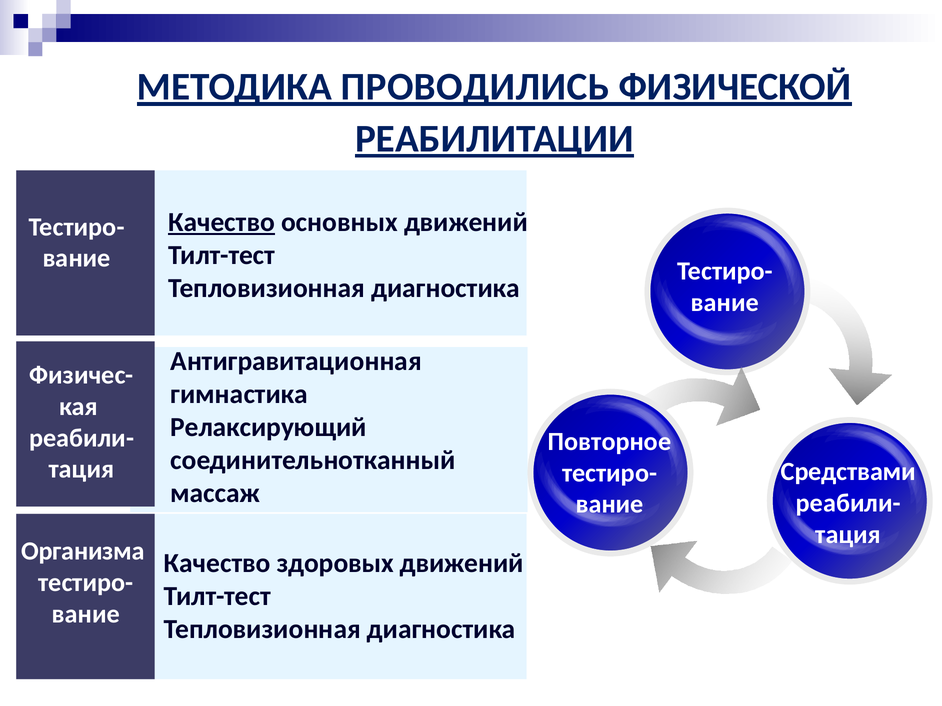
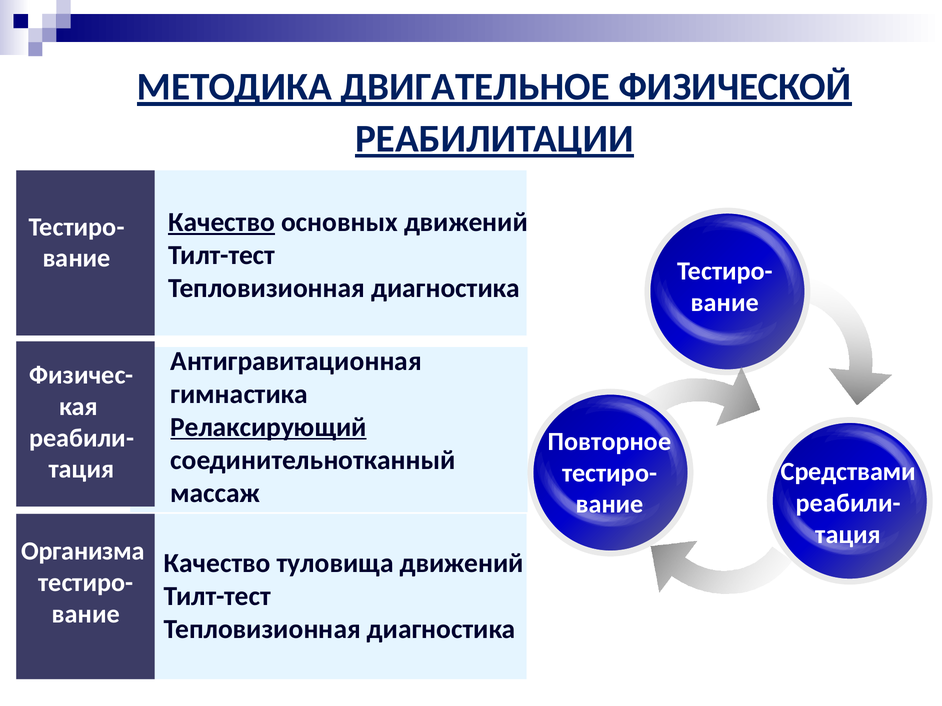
ПРОВОДИЛИСЬ: ПРОВОДИЛИСЬ -> ДВИГАТЕЛЬНОЕ
Релаксирующий underline: none -> present
здоровых: здоровых -> туловища
